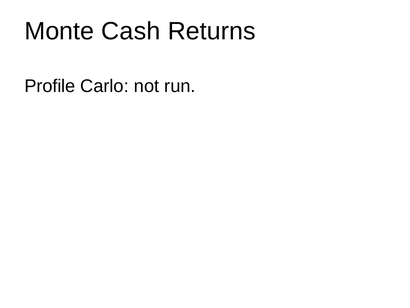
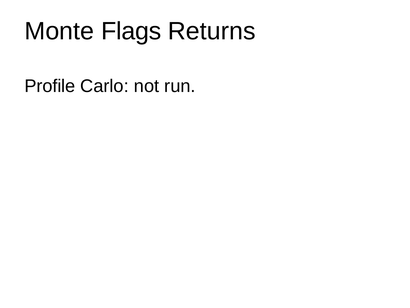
Cash: Cash -> Flags
